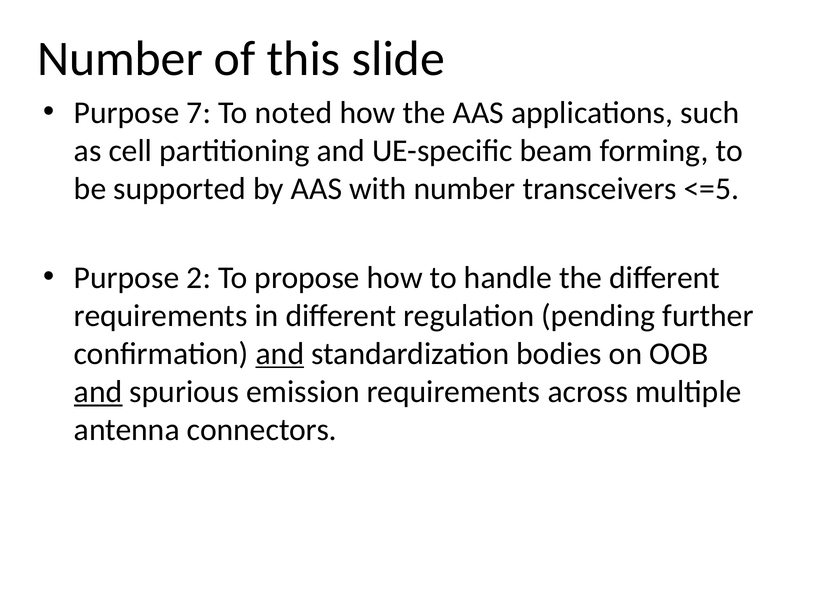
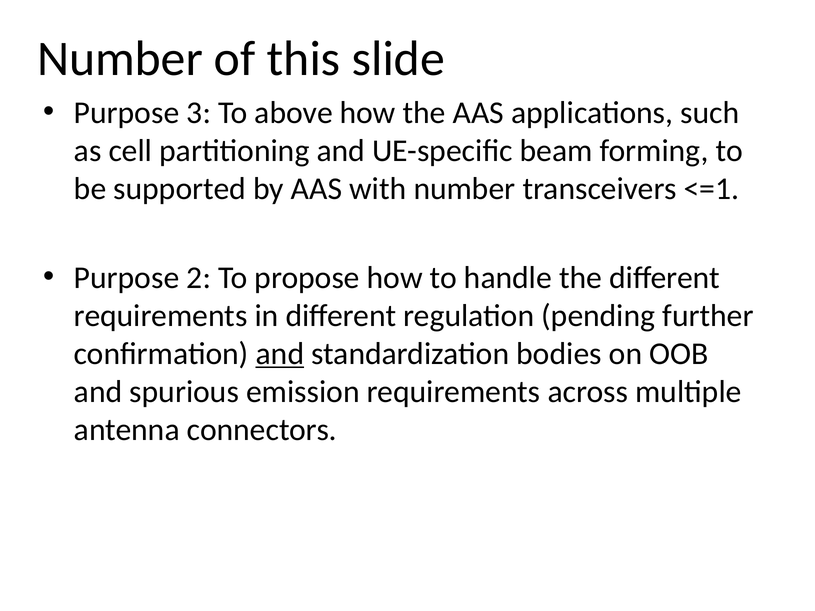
7: 7 -> 3
noted: noted -> above
<=5: <=5 -> <=1
and at (98, 392) underline: present -> none
